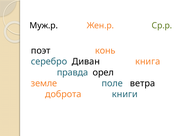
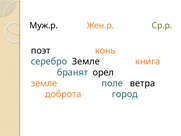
серебро Диван: Диван -> Земле
правда: правда -> бранят
книги: книги -> город
